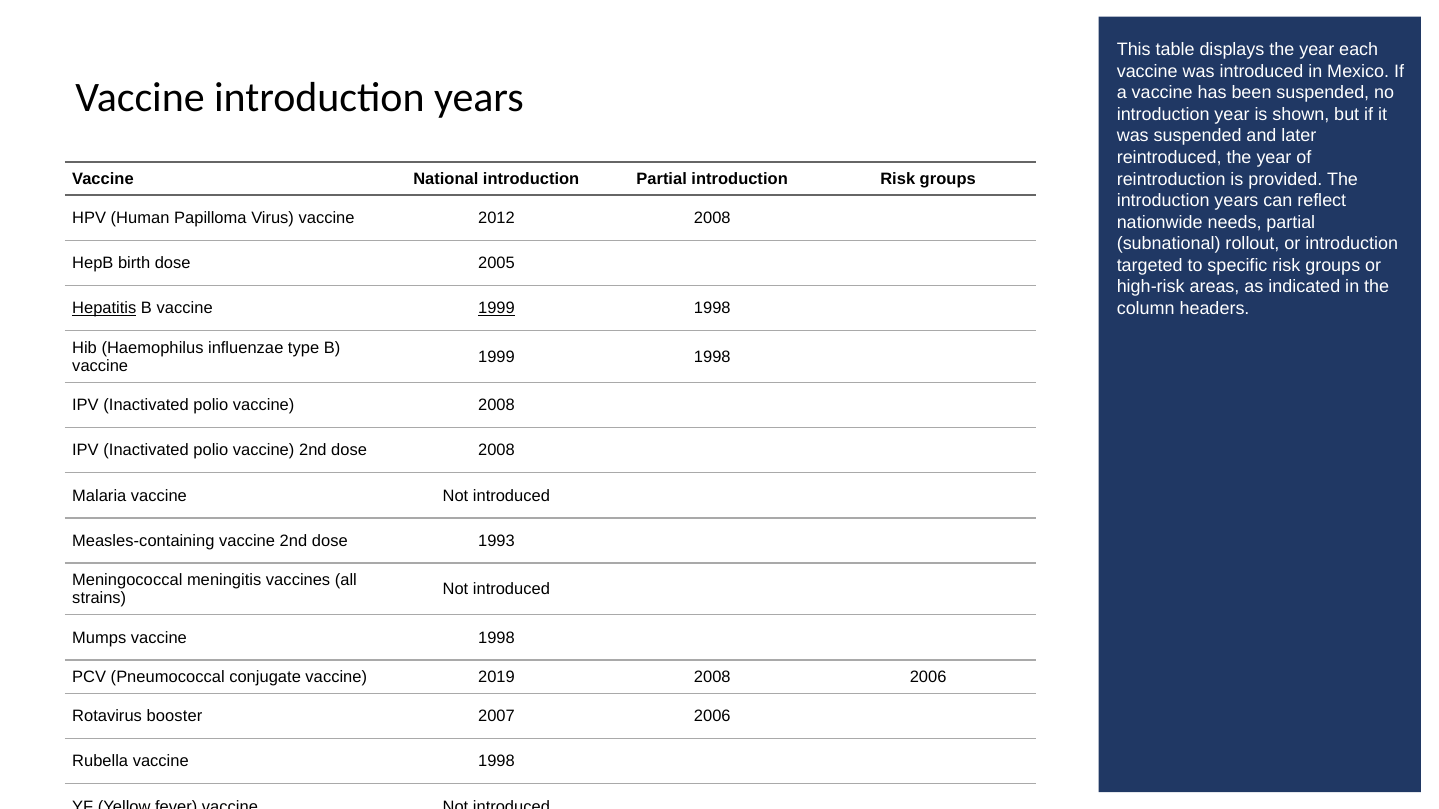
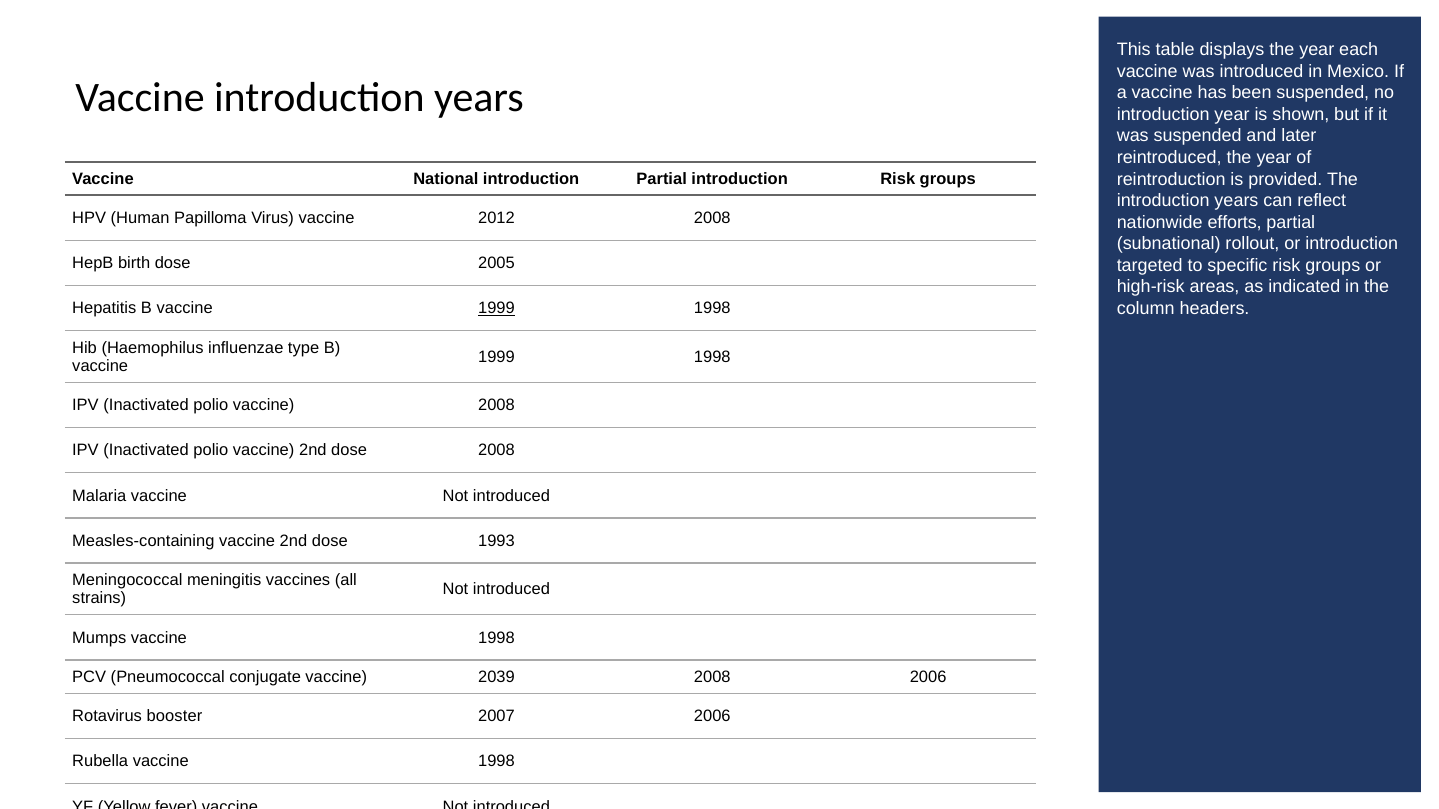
needs: needs -> efforts
Hepatitis underline: present -> none
2019: 2019 -> 2039
